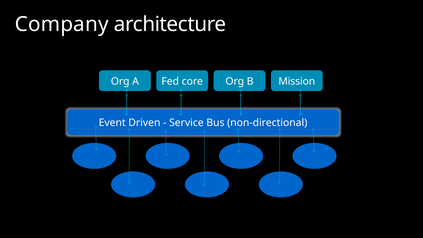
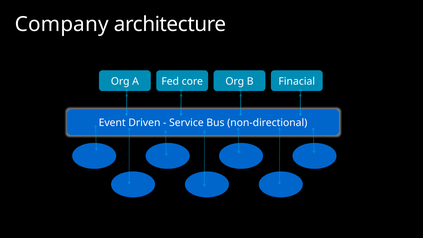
Mission: Mission -> Finacial
